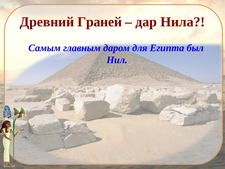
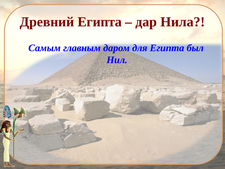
Древний Граней: Граней -> Египта
